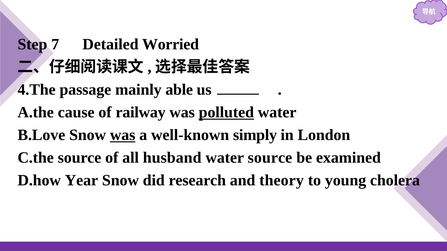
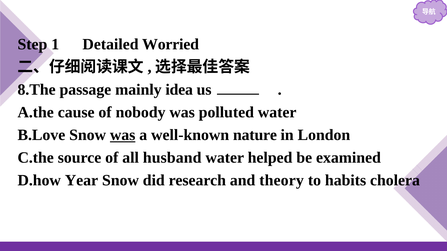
7: 7 -> 1
4.The: 4.The -> 8.The
able: able -> idea
railway: railway -> nobody
polluted underline: present -> none
simply: simply -> nature
water source: source -> helped
young: young -> habits
